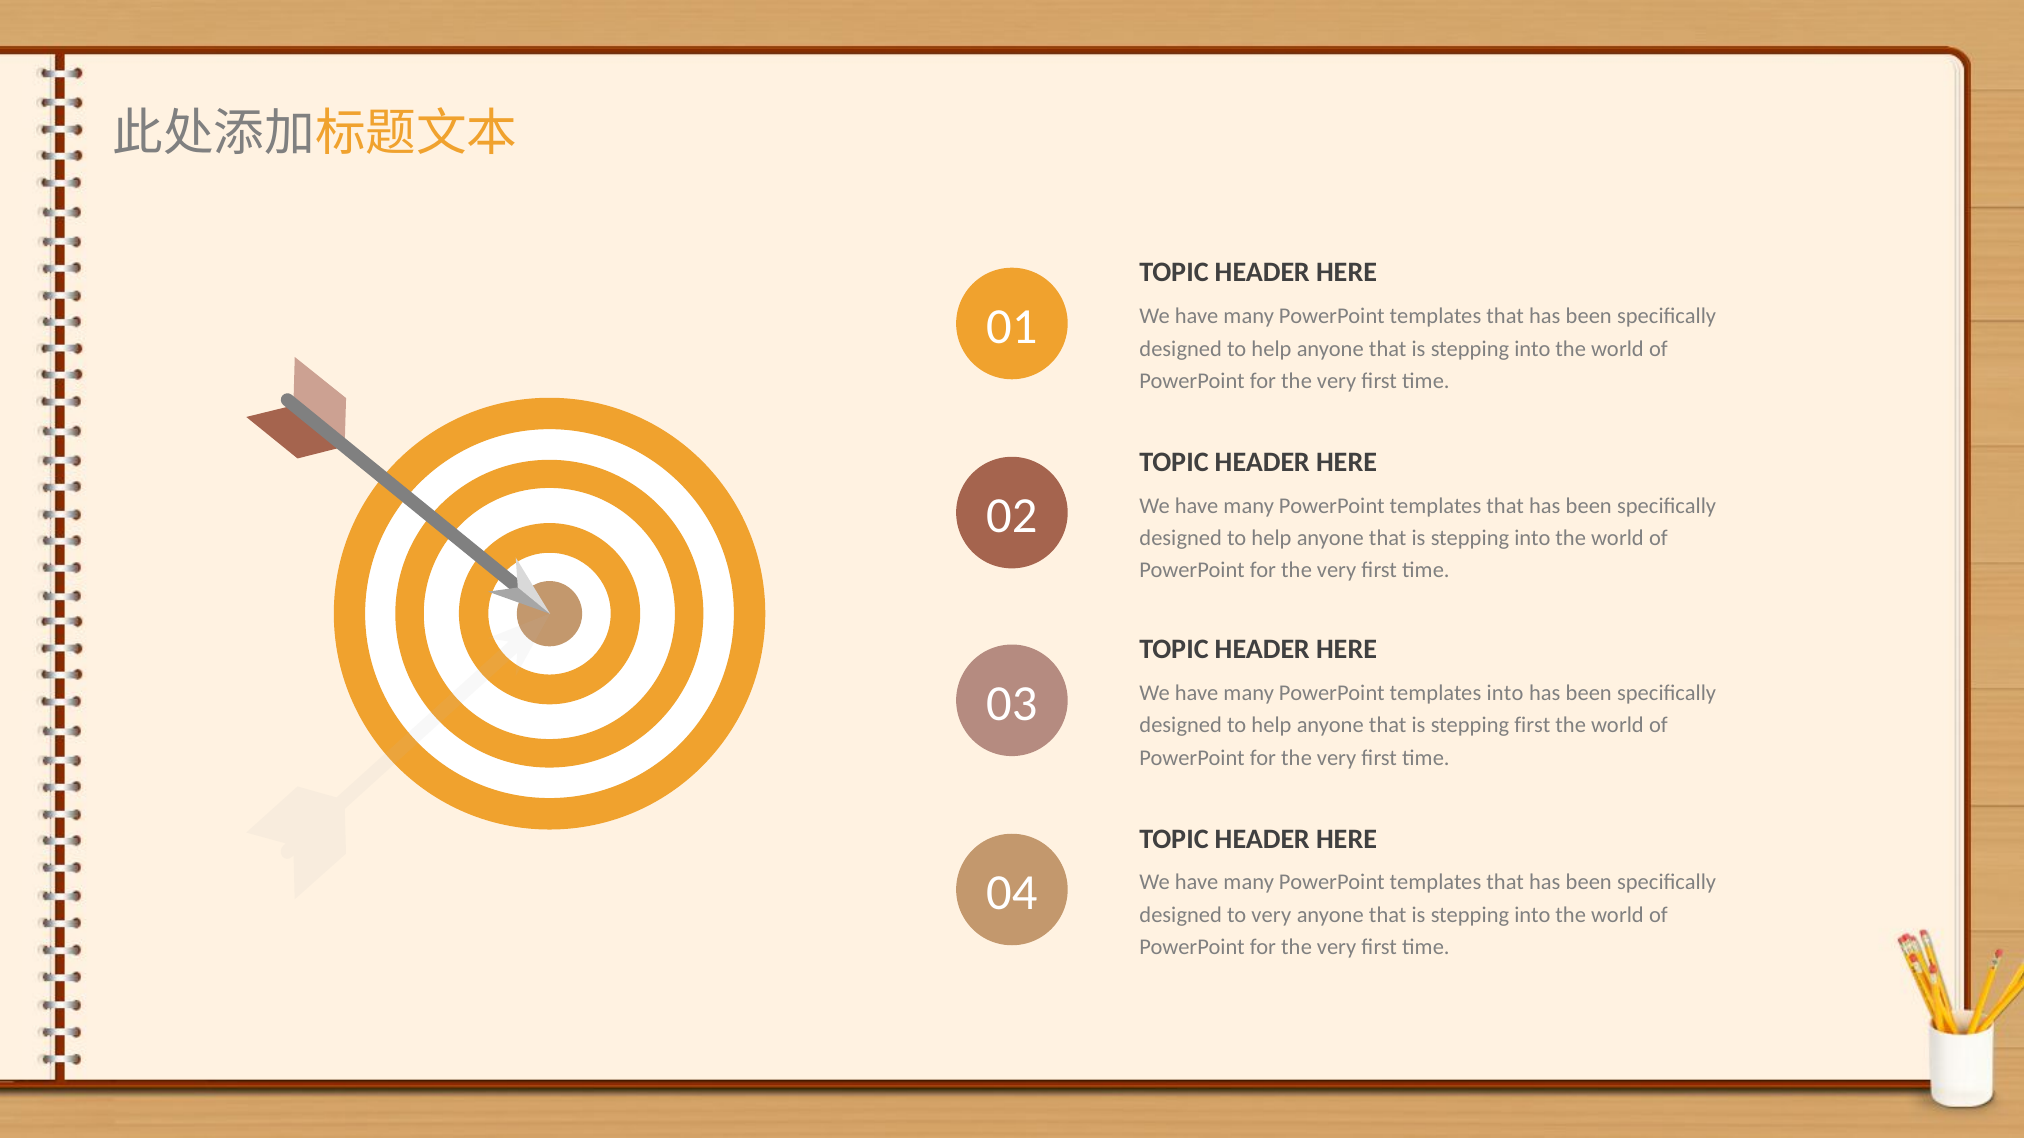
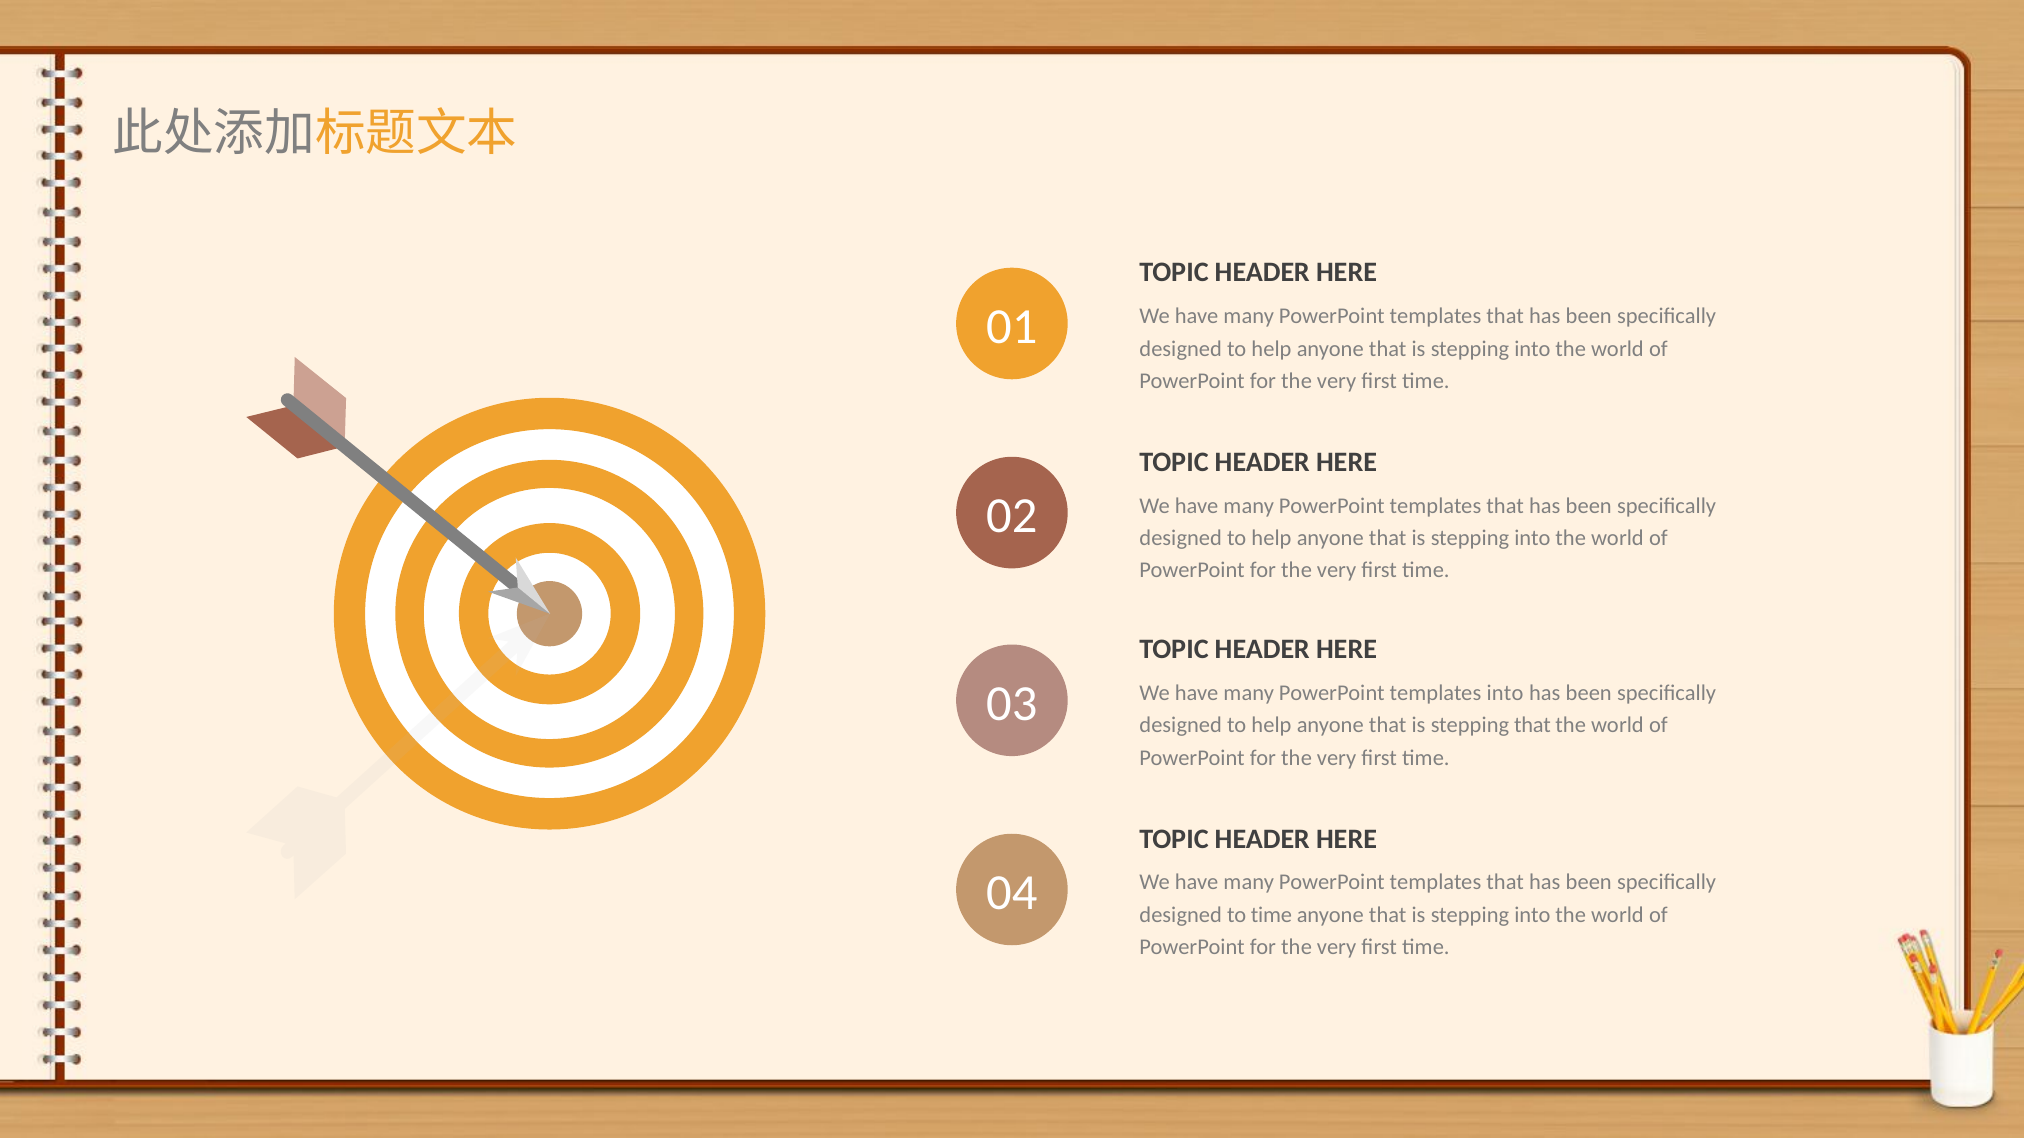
stepping first: first -> that
to very: very -> time
